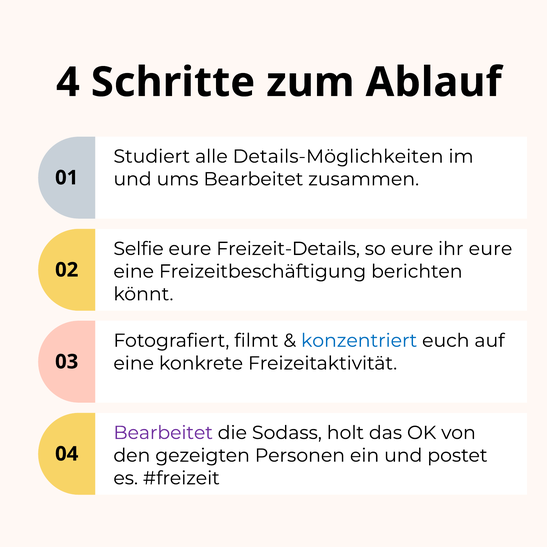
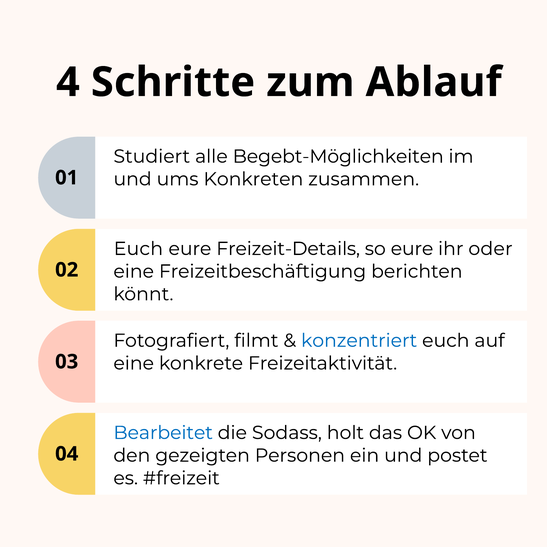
Details-Möglichkeiten: Details-Möglichkeiten -> Begebt-Möglichkeiten
ums Bearbeitet: Bearbeitet -> Konkreten
Selfie at (139, 249): Selfie -> Euch
ihr eure: eure -> oder
Bearbeitet at (163, 433) colour: purple -> blue
